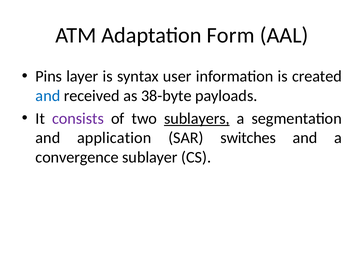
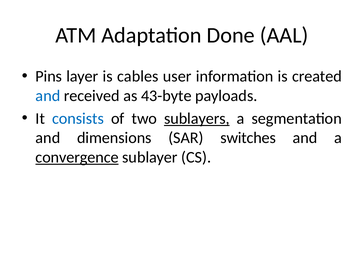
Form: Form -> Done
syntax: syntax -> cables
38-byte: 38-byte -> 43-byte
consists colour: purple -> blue
application: application -> dimensions
convergence underline: none -> present
